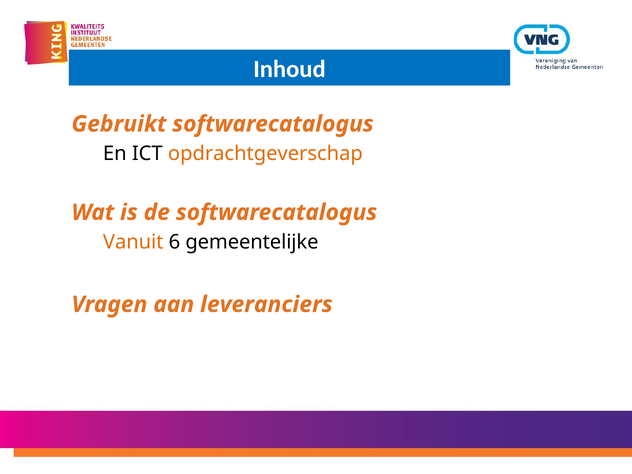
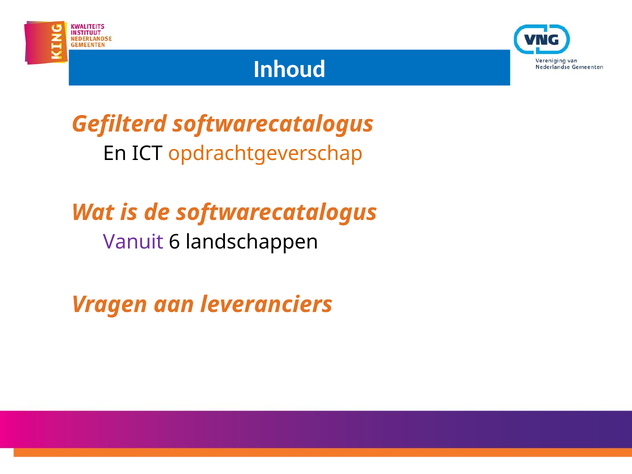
Gebruikt: Gebruikt -> Gefilterd
Vanuit colour: orange -> purple
gemeentelijke: gemeentelijke -> landschappen
